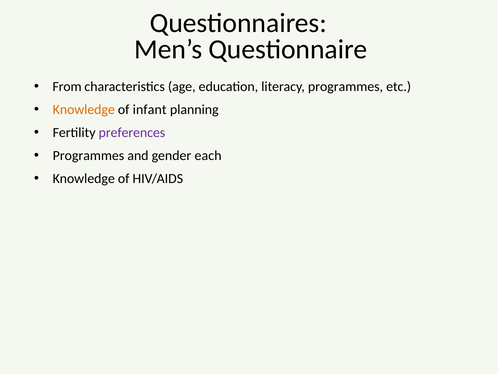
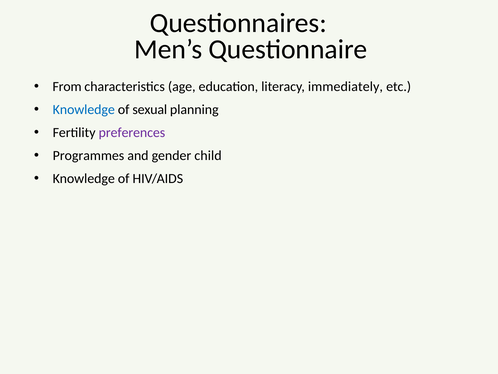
literacy programmes: programmes -> immediately
Knowledge at (84, 110) colour: orange -> blue
infant: infant -> sexual
each: each -> child
